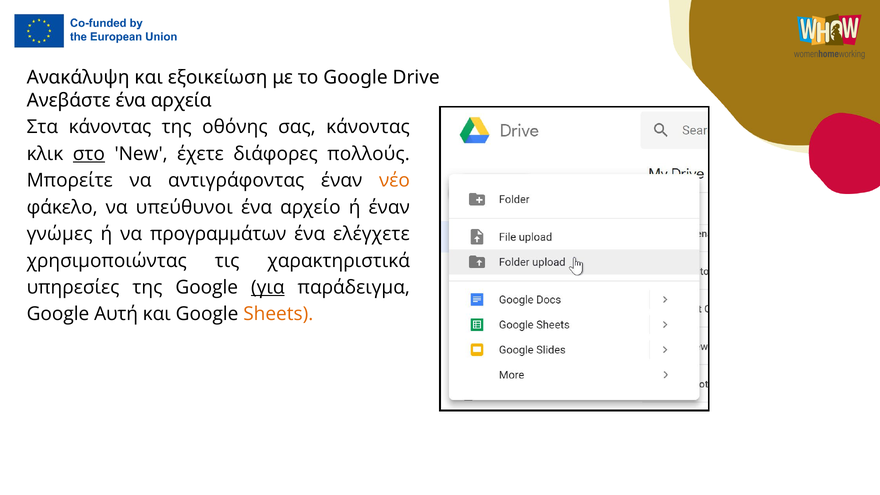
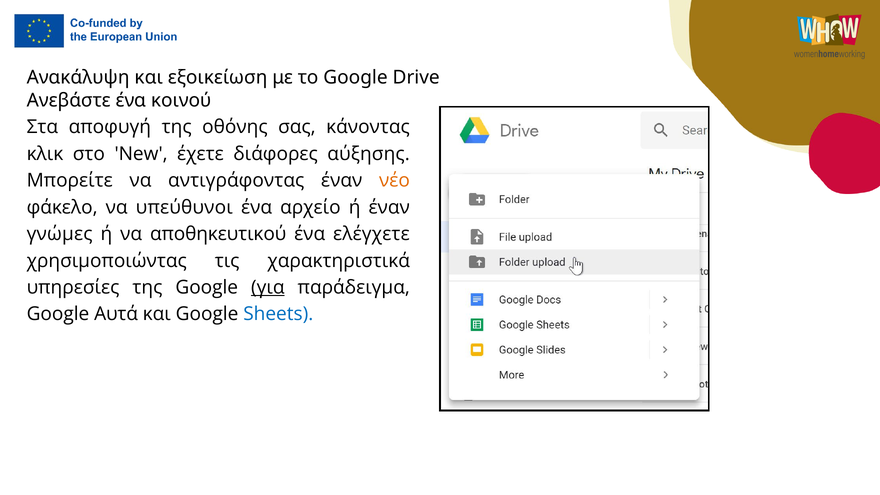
αρχεία: αρχεία -> κοινού
Στα κάνοντας: κάνοντας -> αποφυγή
στο underline: present -> none
πολλούς: πολλούς -> αύξησης
προγραμμάτων: προγραμμάτων -> αποθηκευτικού
Αυτή: Αυτή -> Αυτά
Sheets colour: orange -> blue
